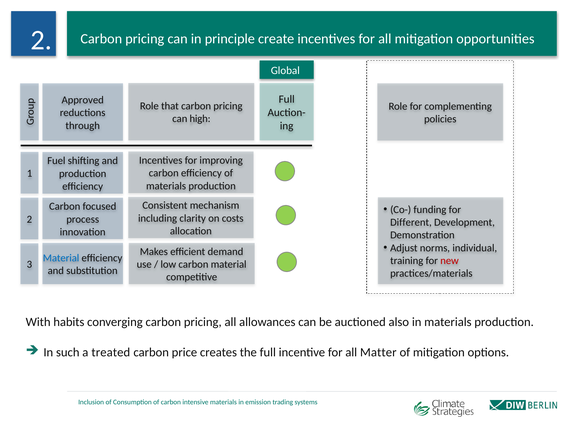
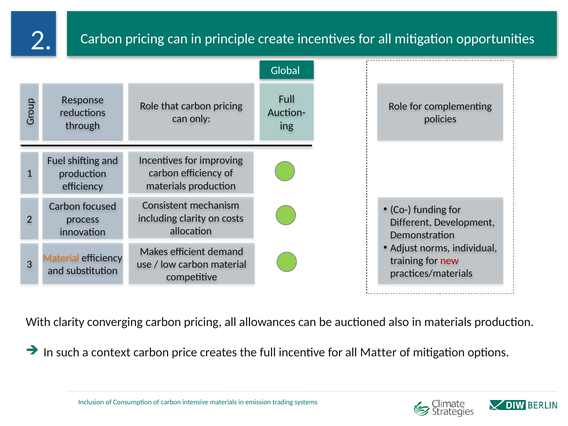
Approved: Approved -> Response
high: high -> only
Material at (61, 258) colour: blue -> orange
With habits: habits -> clarity
treated: treated -> context
